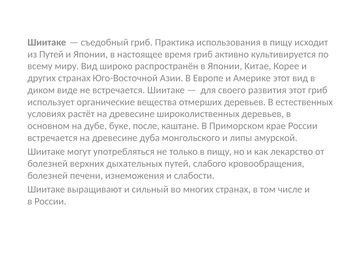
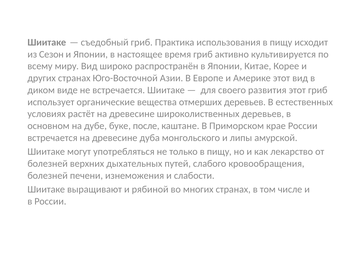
из Путей: Путей -> Сезон
сильный: сильный -> рябиной
